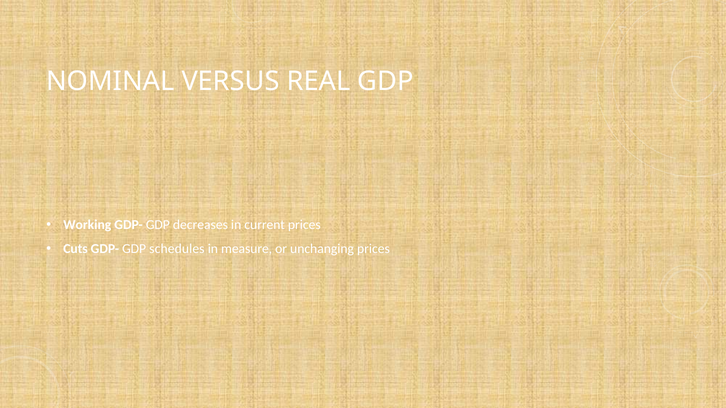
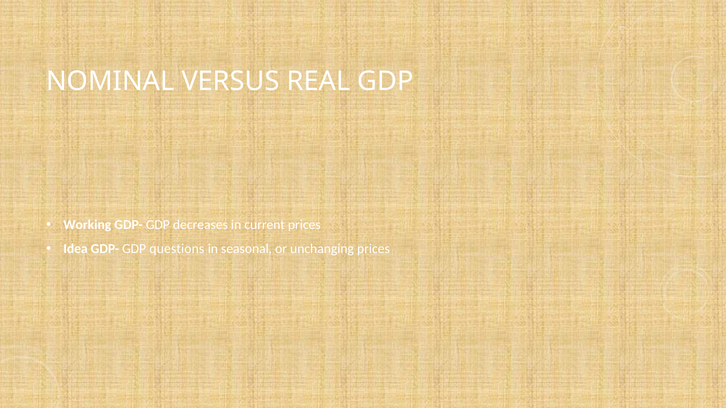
Cuts: Cuts -> Idea
schedules: schedules -> questions
measure: measure -> seasonal
